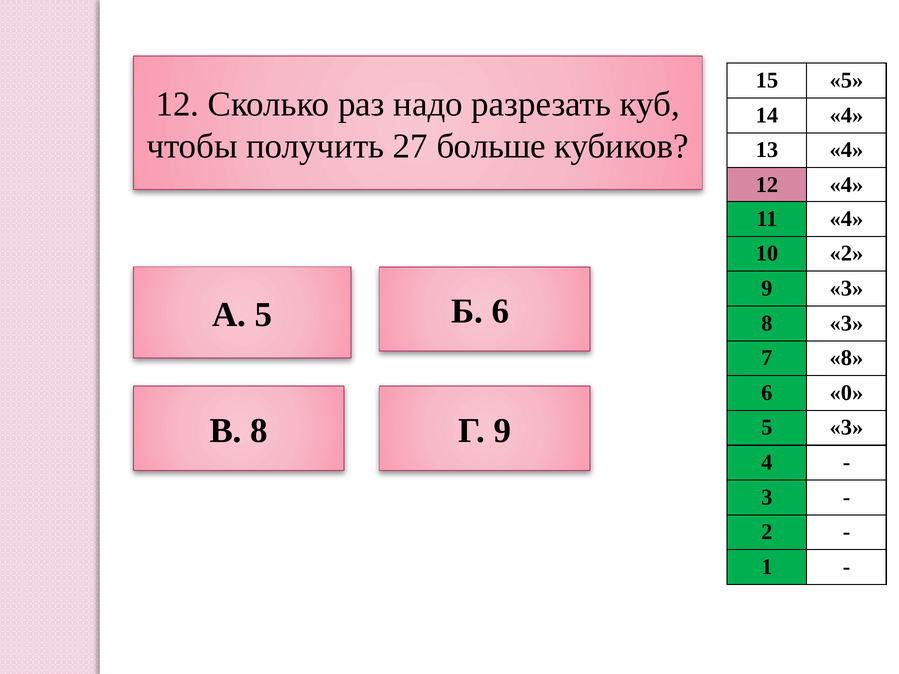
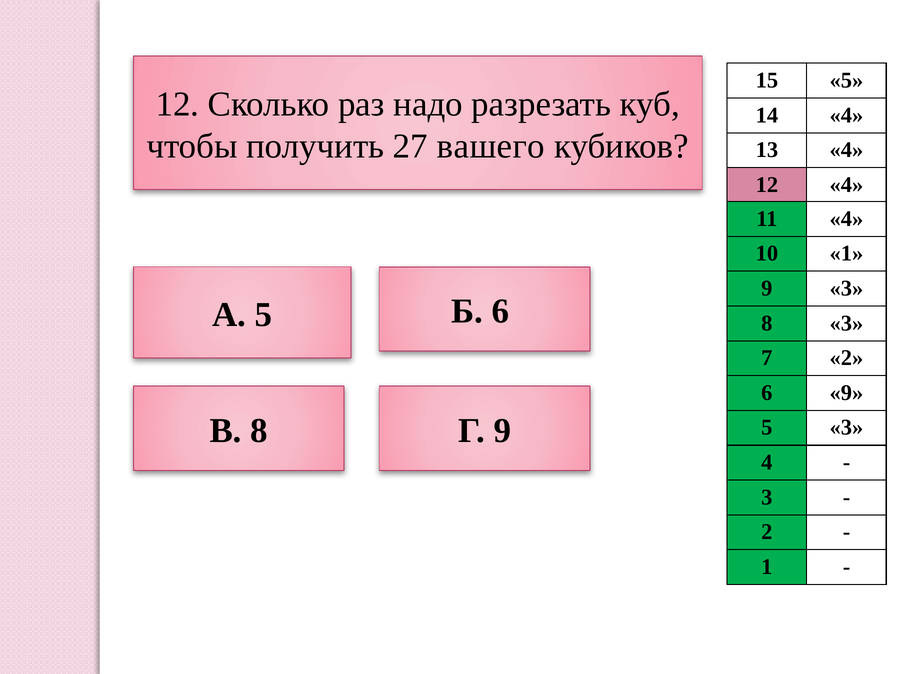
больше: больше -> вашего
10 2: 2 -> 1
7 8: 8 -> 2
6 0: 0 -> 9
